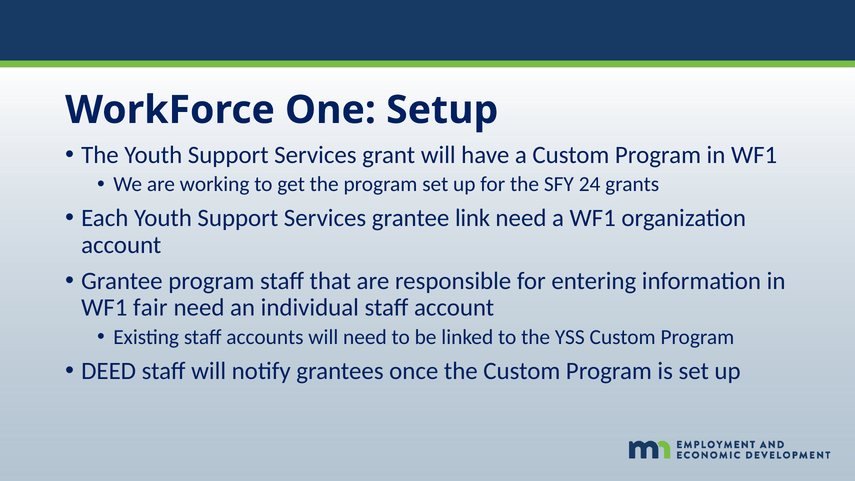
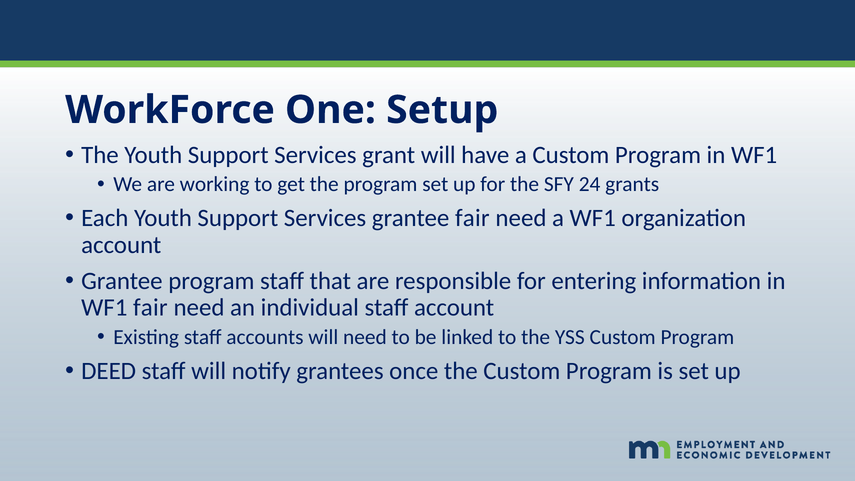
grantee link: link -> fair
